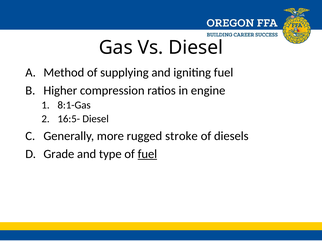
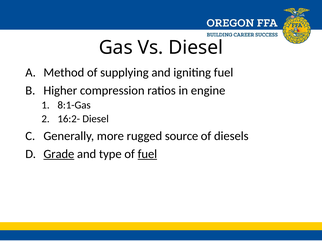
16:5-: 16:5- -> 16:2-
stroke: stroke -> source
Grade underline: none -> present
